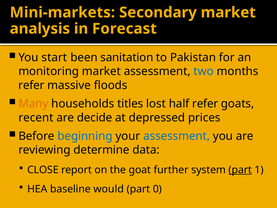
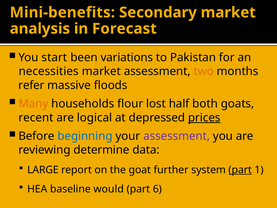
Mini-markets: Mini-markets -> Mini-benefits
sanitation: sanitation -> variations
monitoring: monitoring -> necessities
two colour: blue -> orange
titles: titles -> flour
half refer: refer -> both
decide: decide -> logical
prices underline: none -> present
assessment at (177, 136) colour: blue -> purple
CLOSE: CLOSE -> LARGE
0: 0 -> 6
